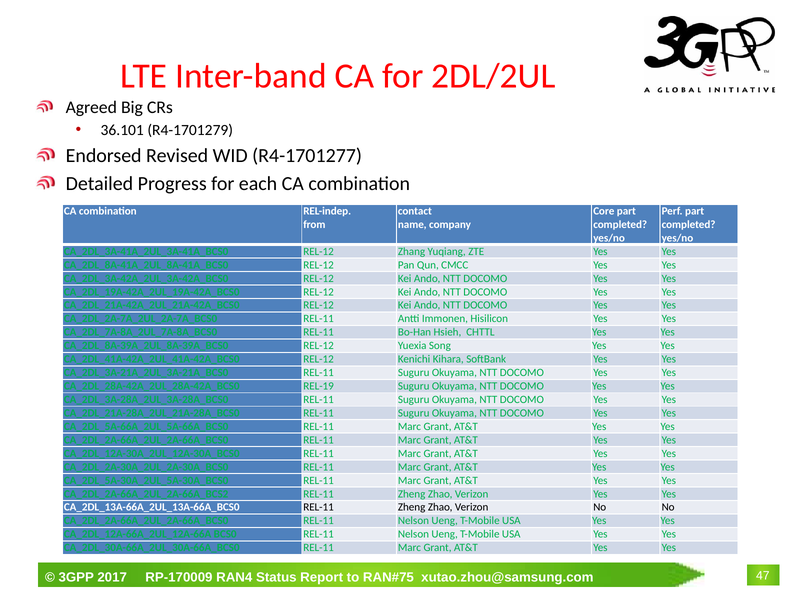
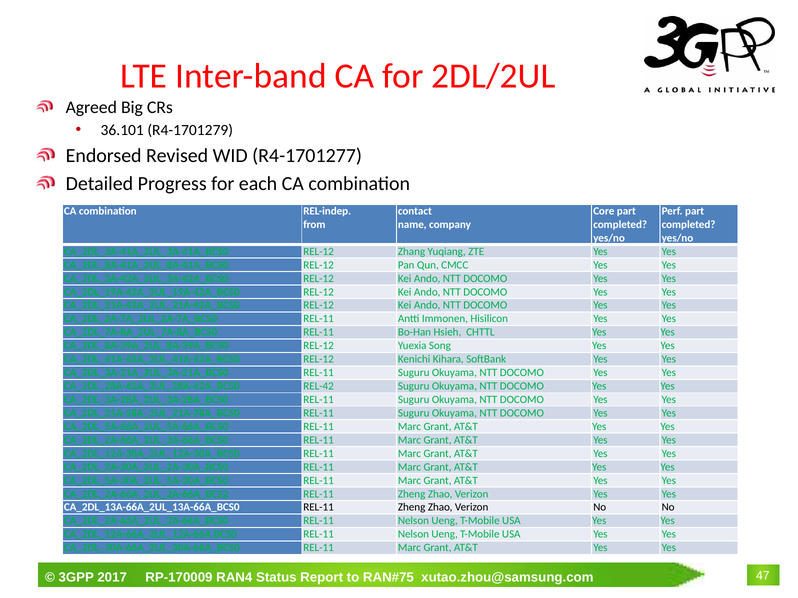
REL-19: REL-19 -> REL-42
